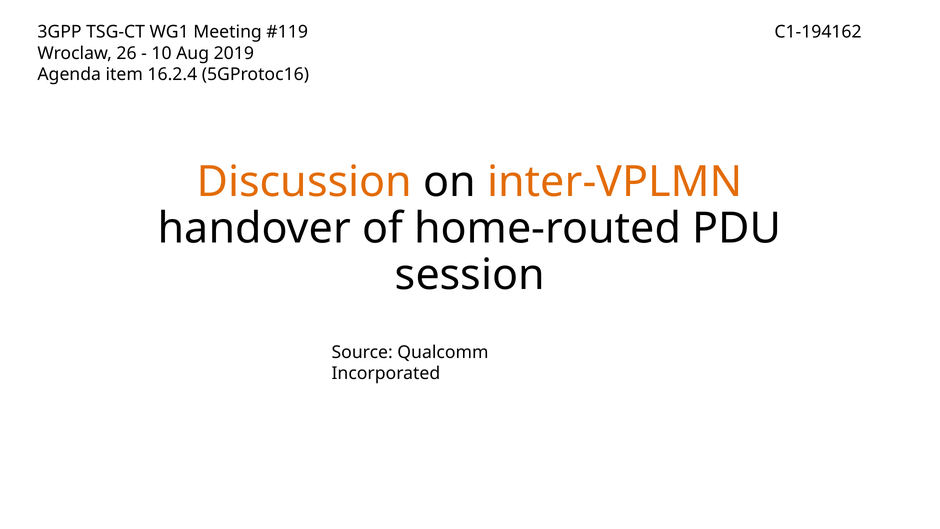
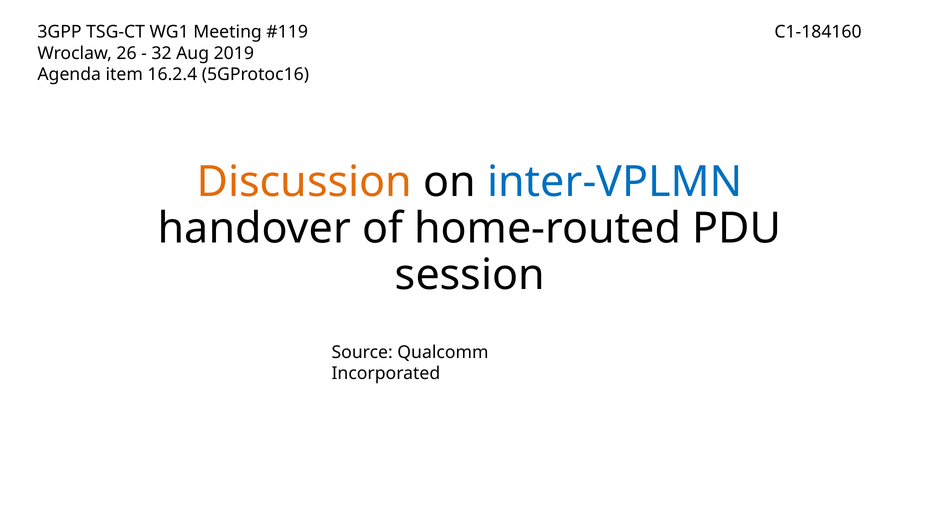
C1-194162: C1-194162 -> C1-184160
10: 10 -> 32
inter-VPLMN colour: orange -> blue
